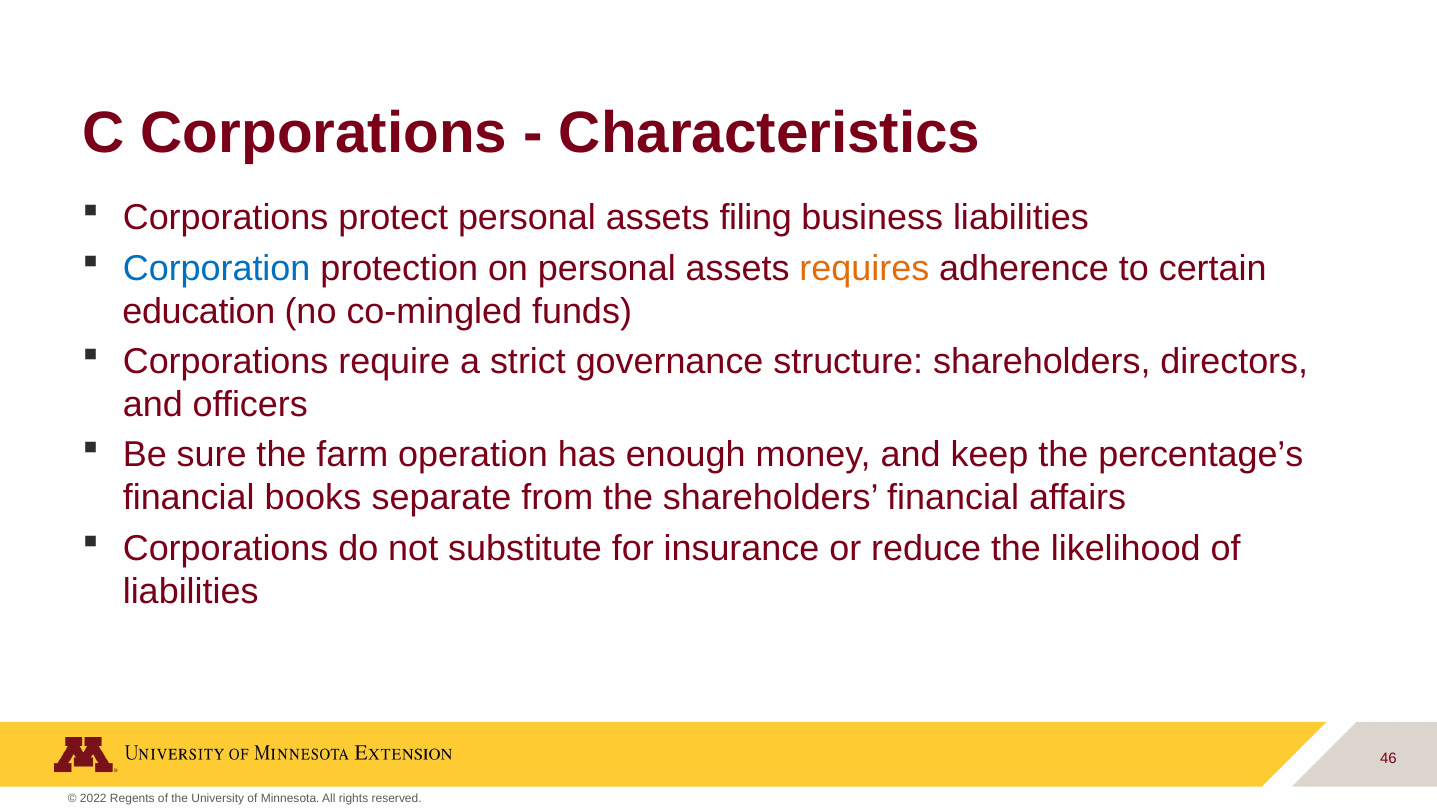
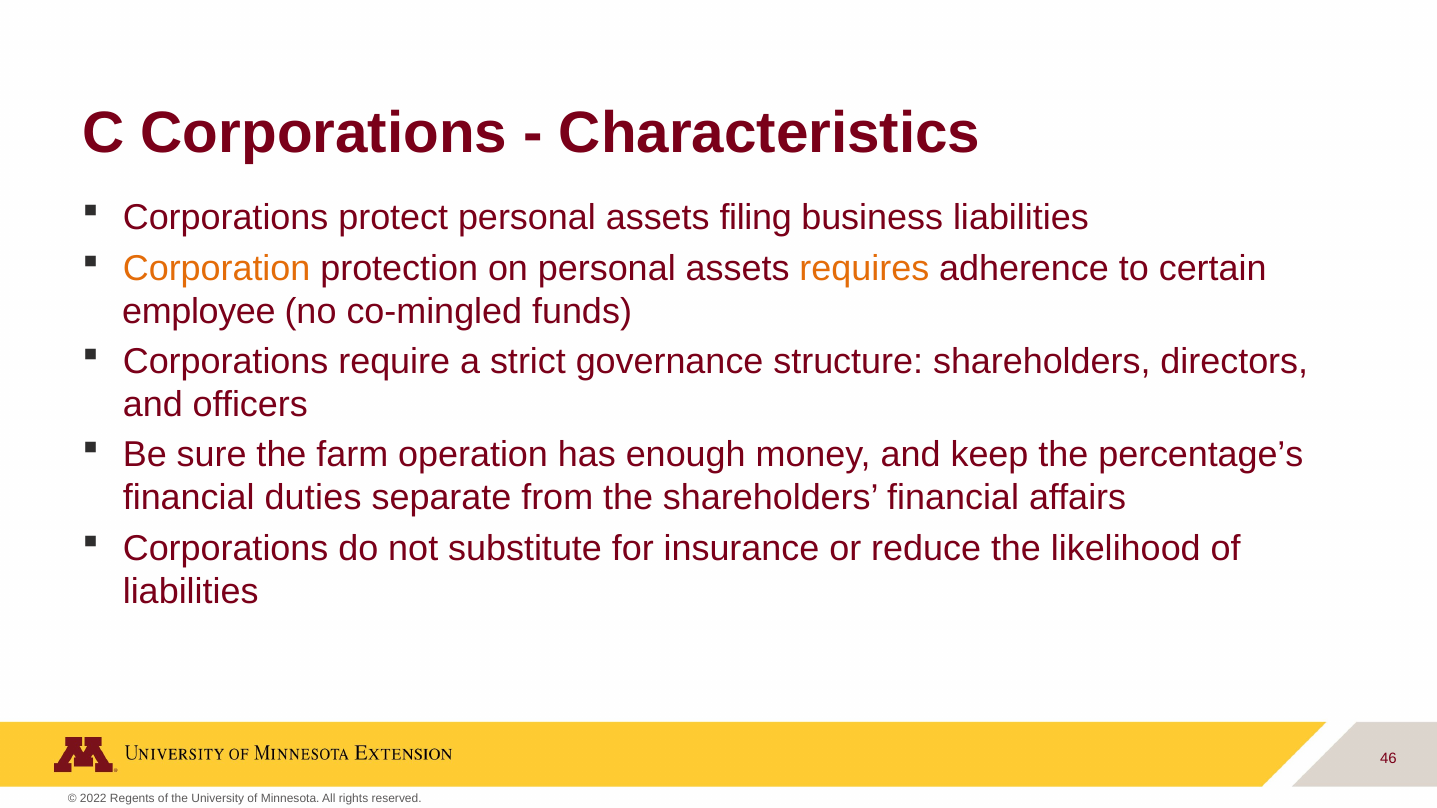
Corporation colour: blue -> orange
education: education -> employee
books: books -> duties
